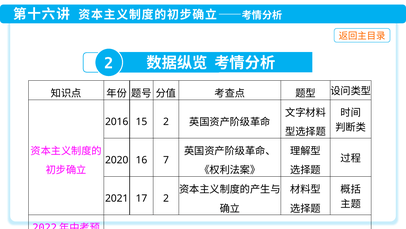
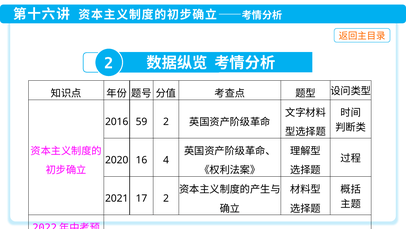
15: 15 -> 59
7: 7 -> 4
